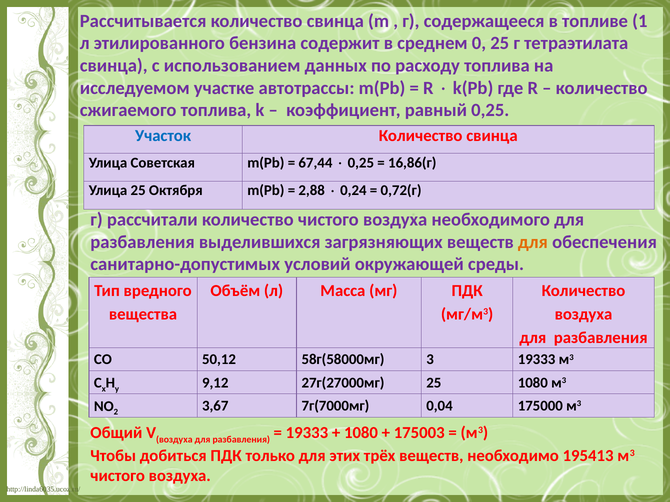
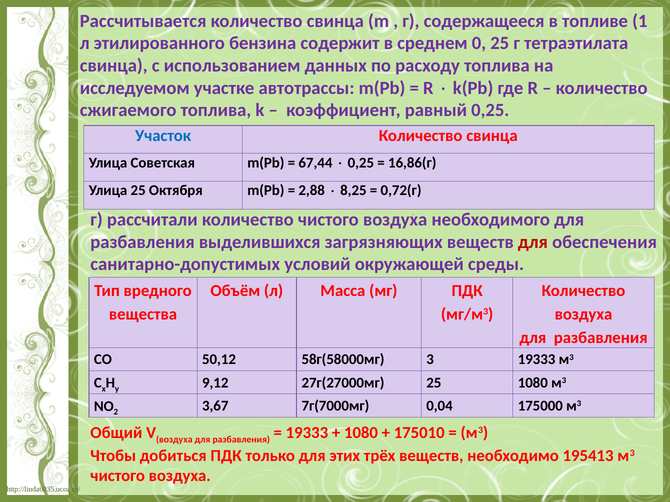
0,24: 0,24 -> 8,25
для at (533, 242) colour: orange -> red
175003: 175003 -> 175010
